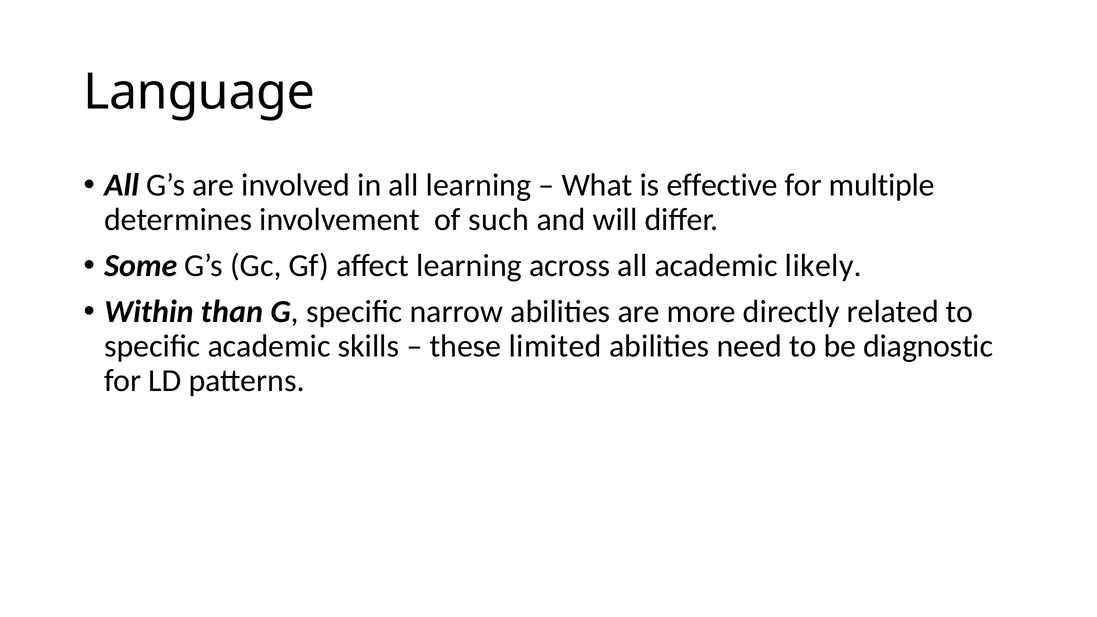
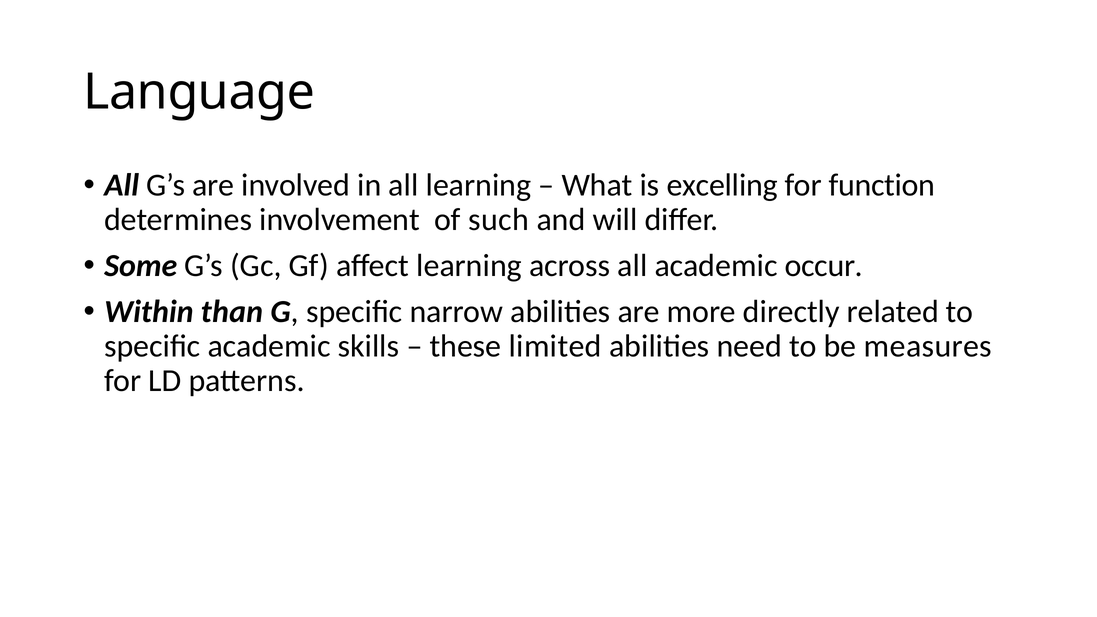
effective: effective -> excelling
multiple: multiple -> function
likely: likely -> occur
diagnostic: diagnostic -> measures
